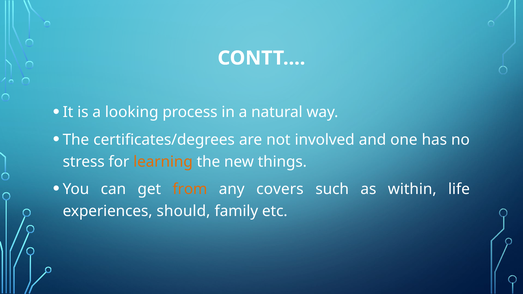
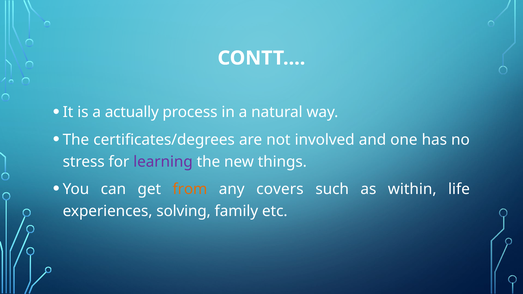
looking: looking -> actually
learning colour: orange -> purple
should: should -> solving
